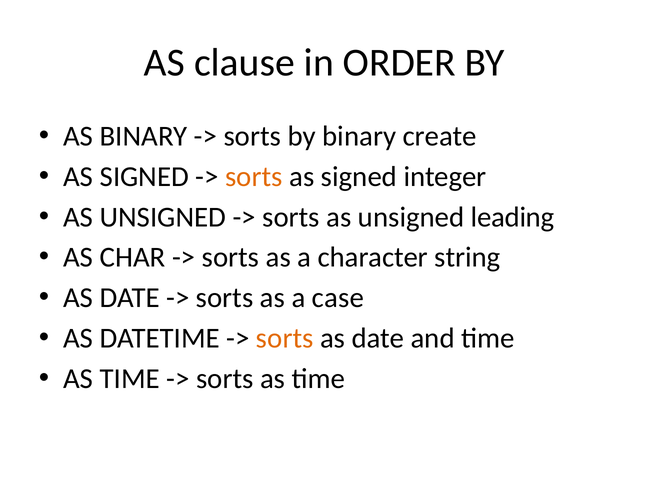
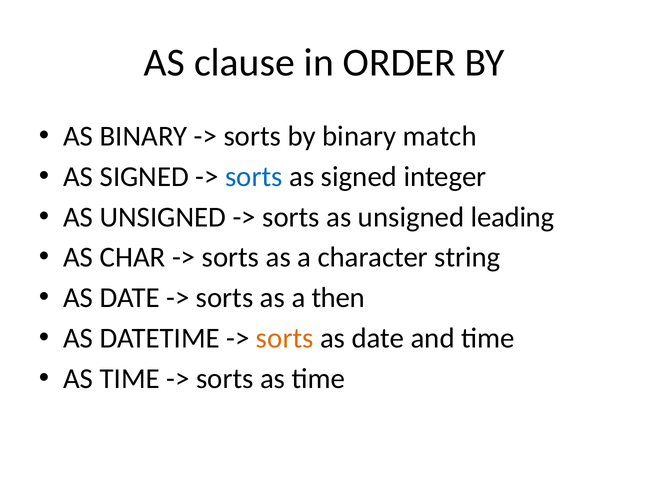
create: create -> match
sorts at (254, 177) colour: orange -> blue
case: case -> then
